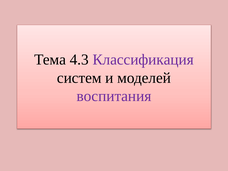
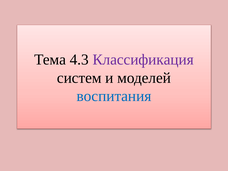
воспитания colour: purple -> blue
